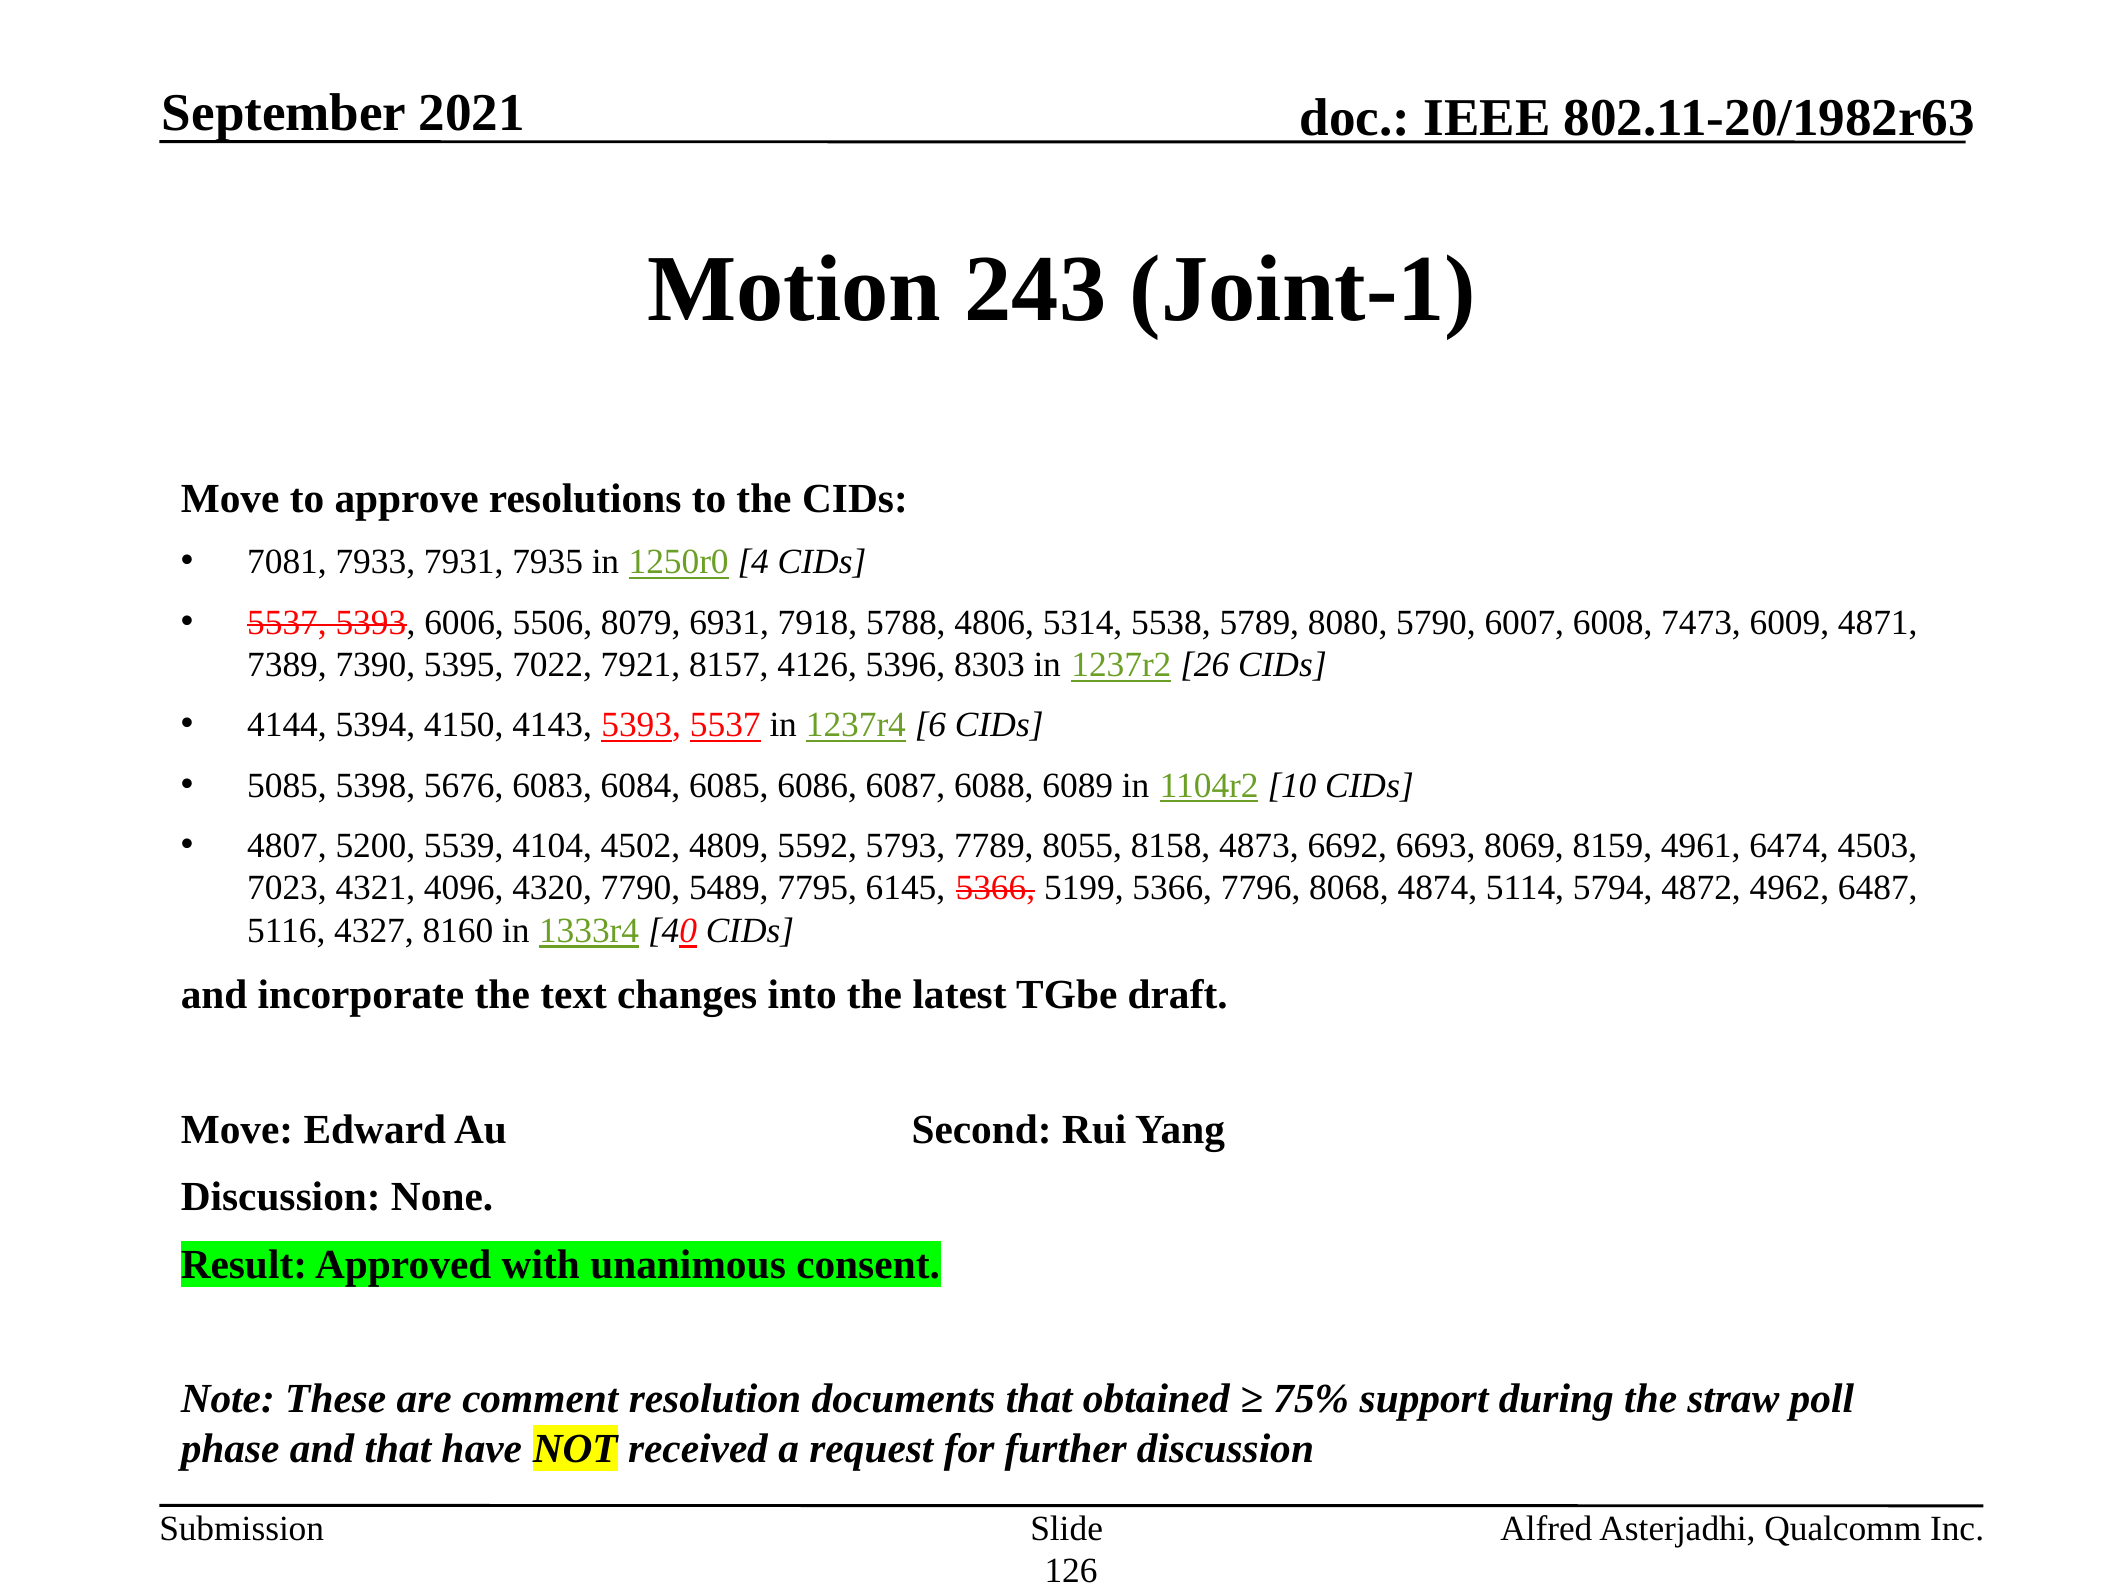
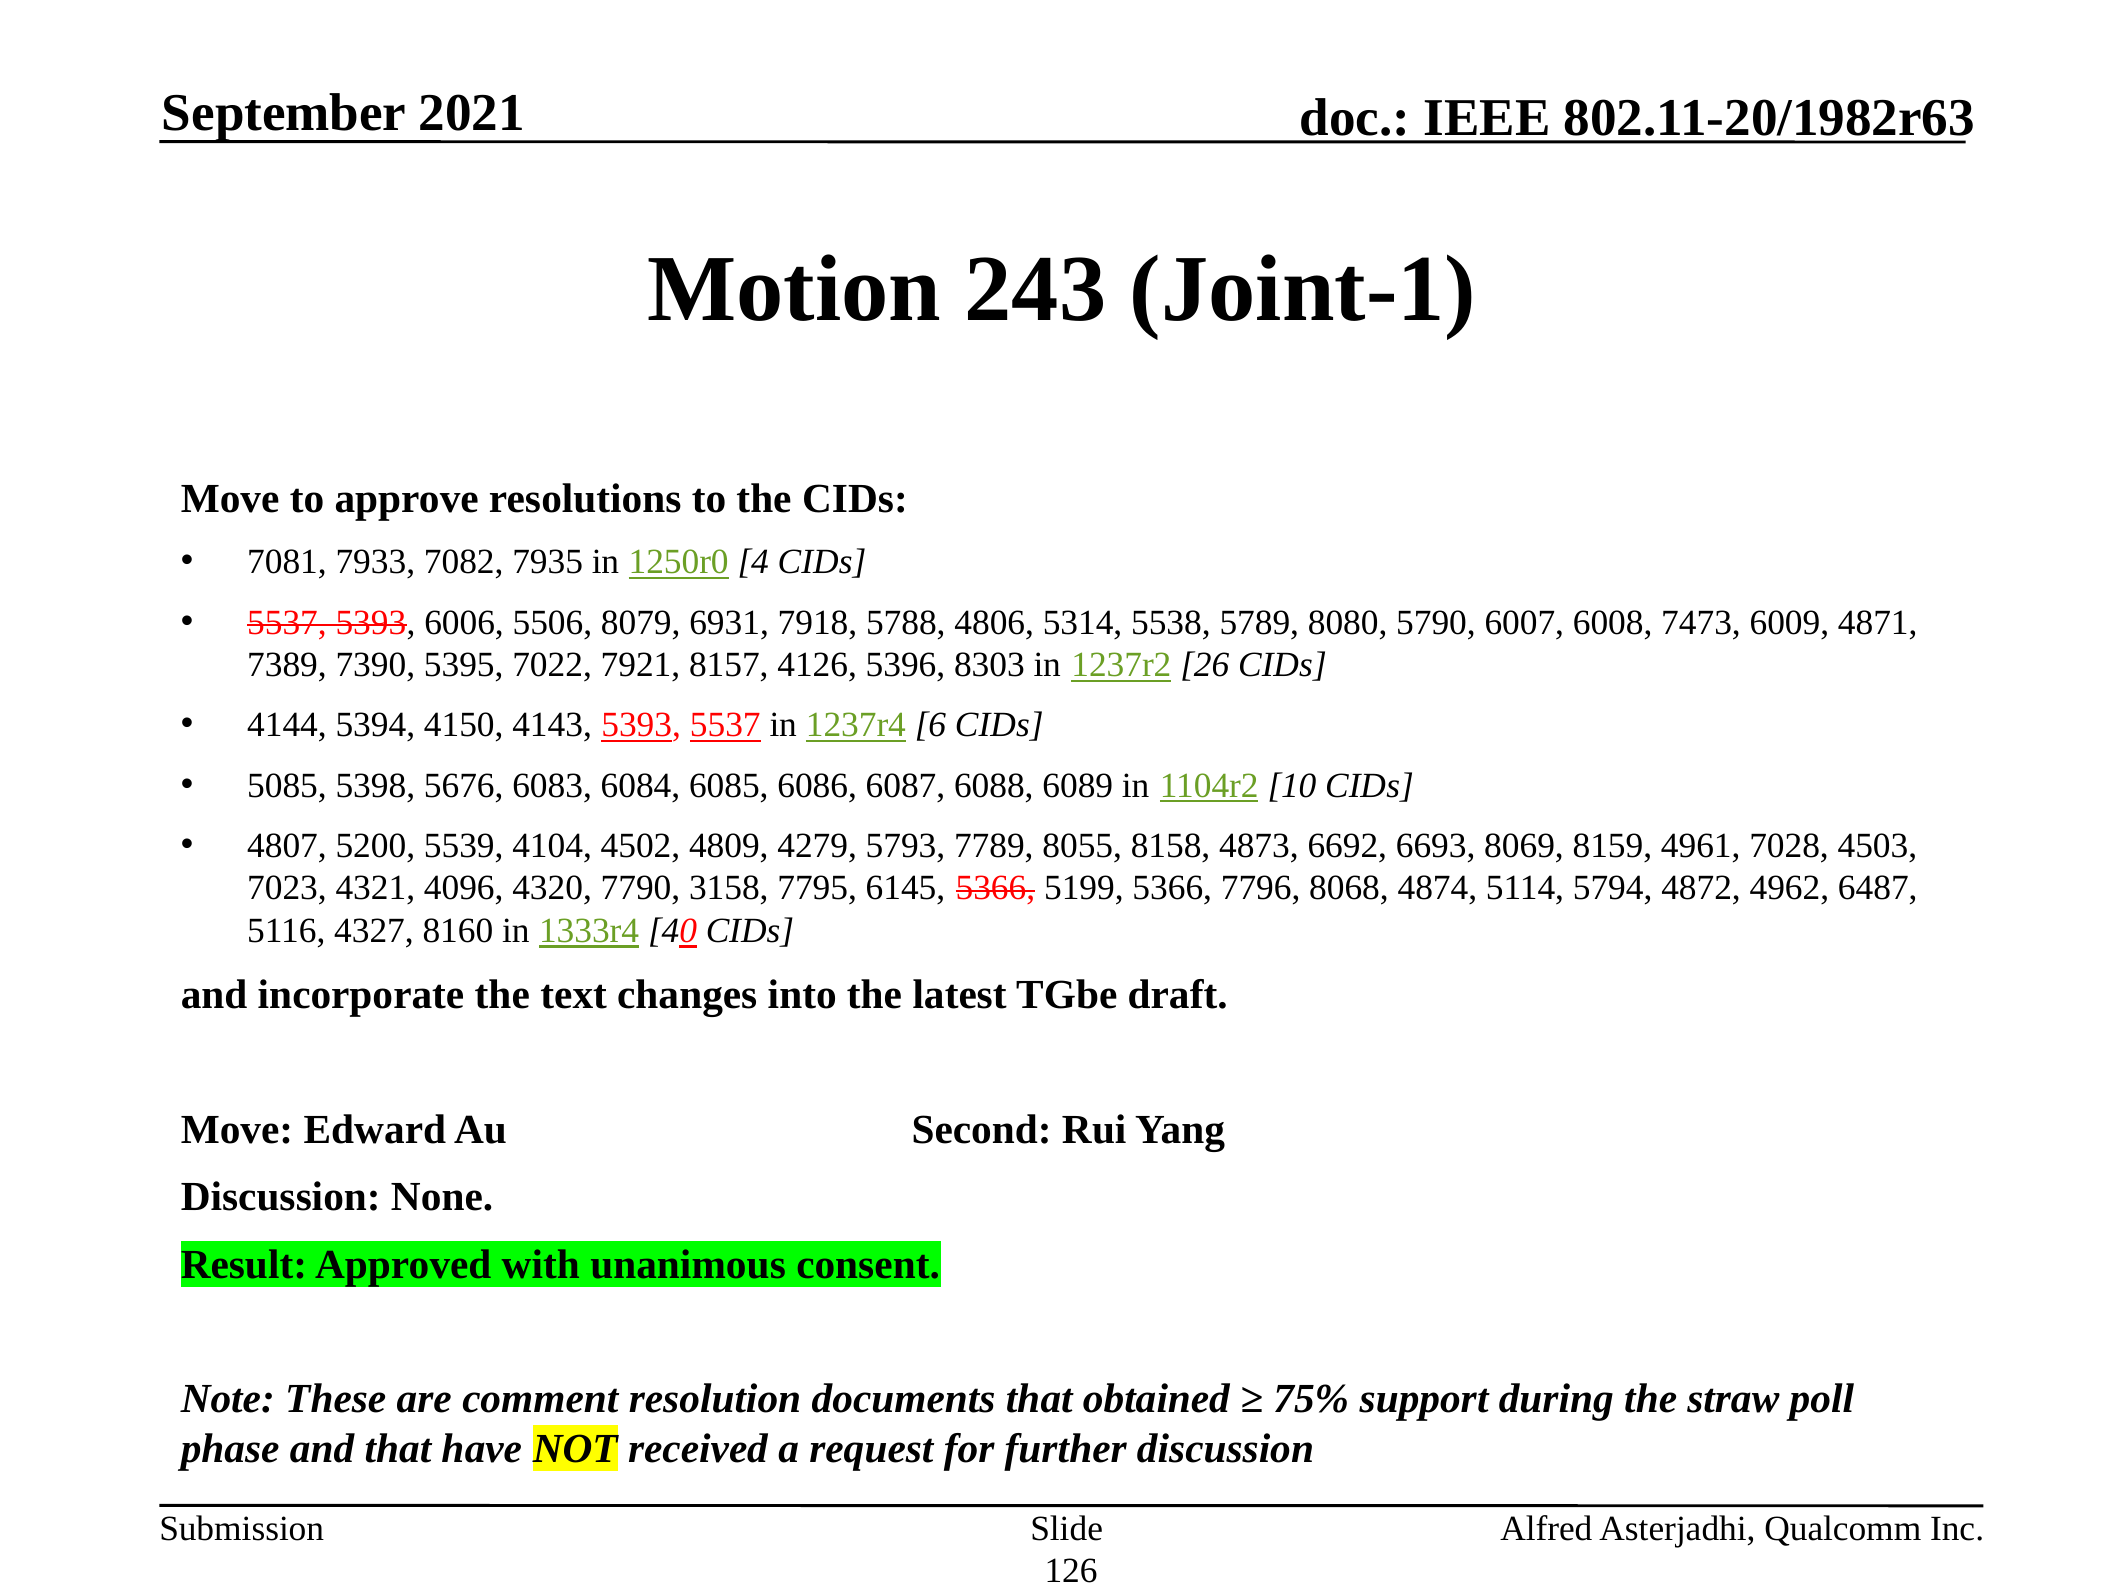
7931: 7931 -> 7082
5592: 5592 -> 4279
6474: 6474 -> 7028
5489: 5489 -> 3158
